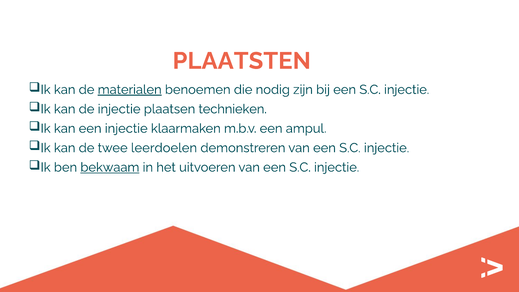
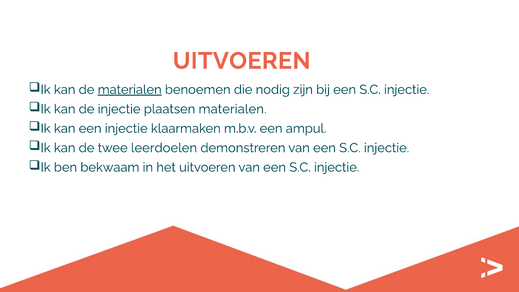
PLAATSTEN at (242, 61): PLAATSTEN -> UITVOEREN
plaatsen technieken: technieken -> materialen
bekwaam underline: present -> none
